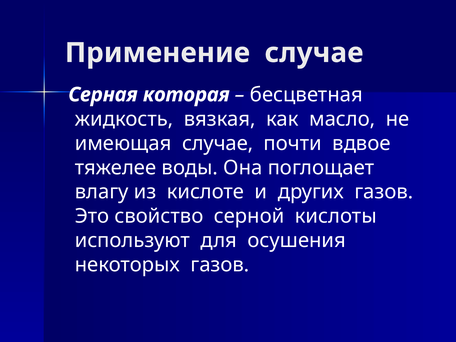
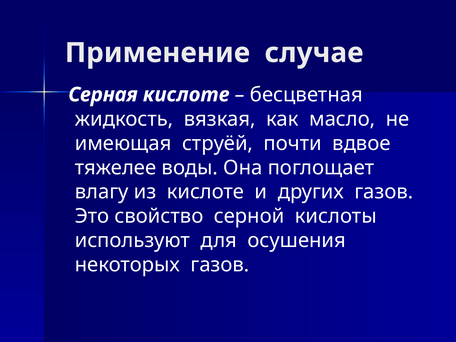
Серная которая: которая -> кислоте
имеющая случае: случае -> струёй
